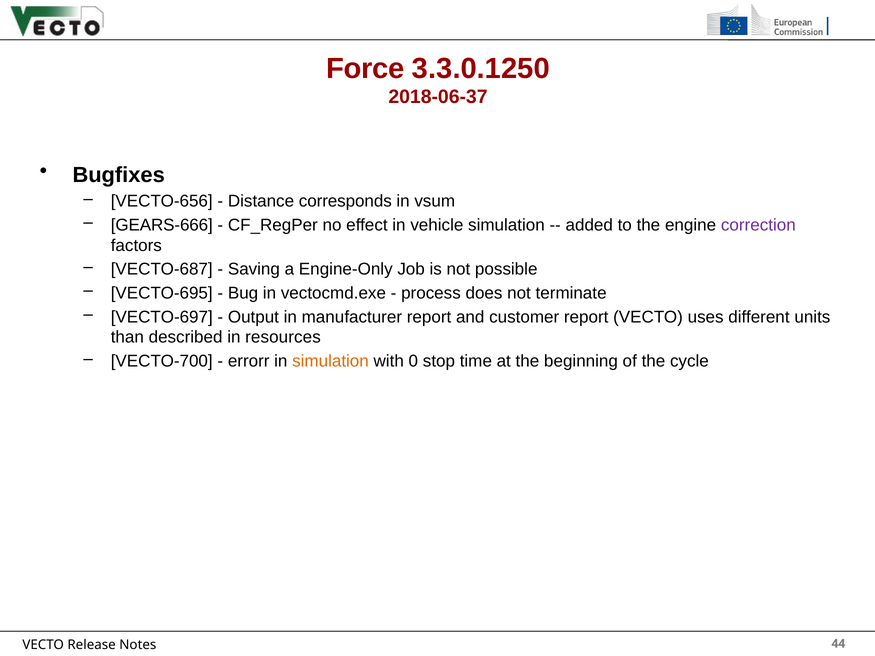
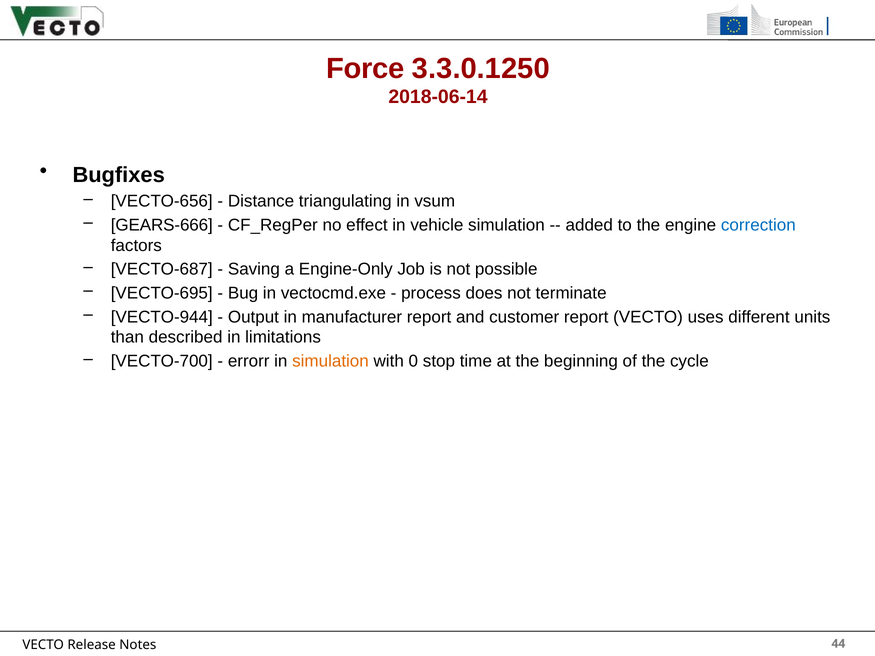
2018-06-37: 2018-06-37 -> 2018-06-14
corresponds: corresponds -> triangulating
correction colour: purple -> blue
VECTO-697: VECTO-697 -> VECTO-944
resources: resources -> limitations
